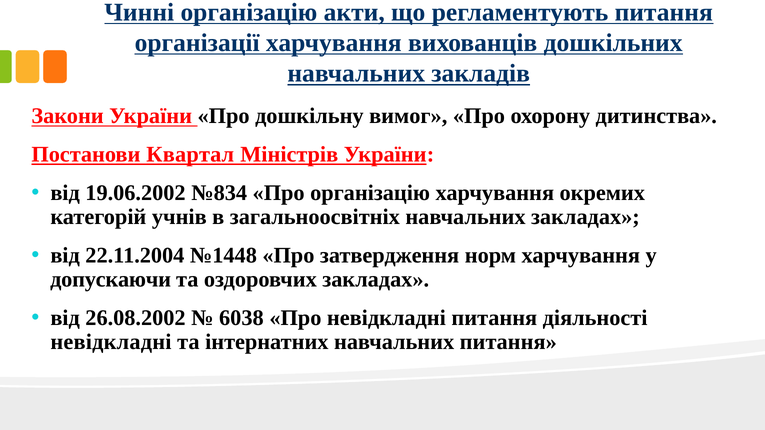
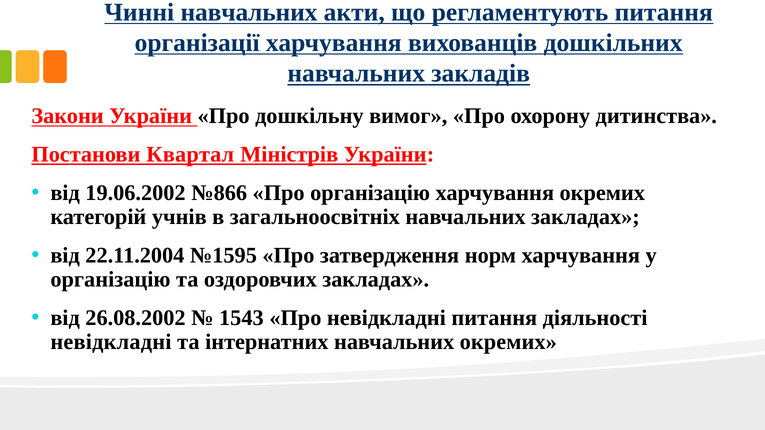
Чинні організацію: організацію -> навчальних
№834: №834 -> №866
№1448: №1448 -> №1595
допускаючи at (111, 280): допускаючи -> організацію
6038: 6038 -> 1543
навчальних питання: питання -> окремих
